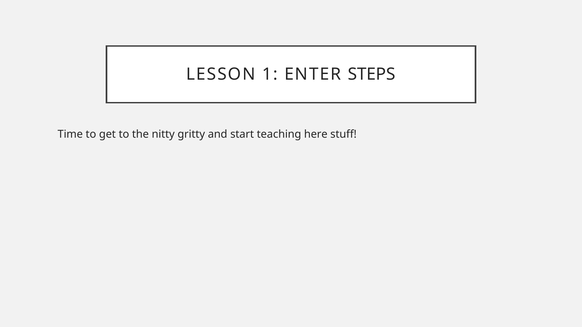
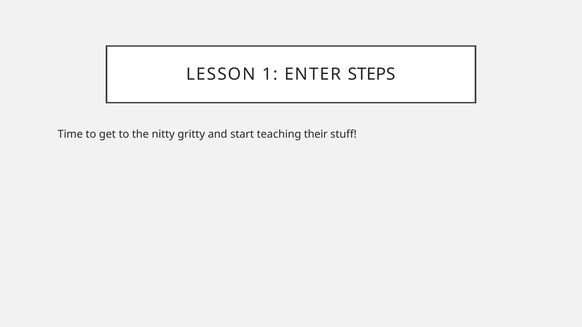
here: here -> their
